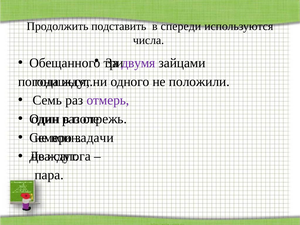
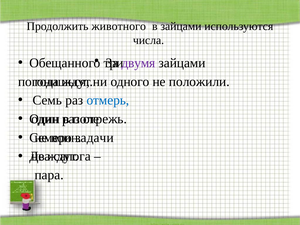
подставить: подставить -> животного
в спереди: спереди -> зайцами
отмерь colour: purple -> blue
